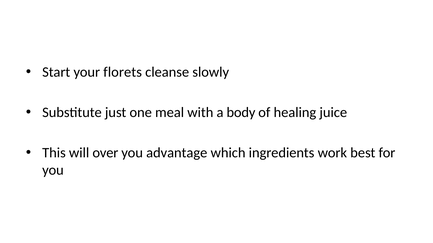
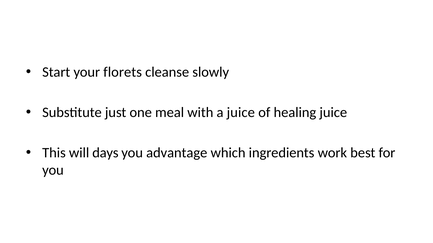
a body: body -> juice
over: over -> days
